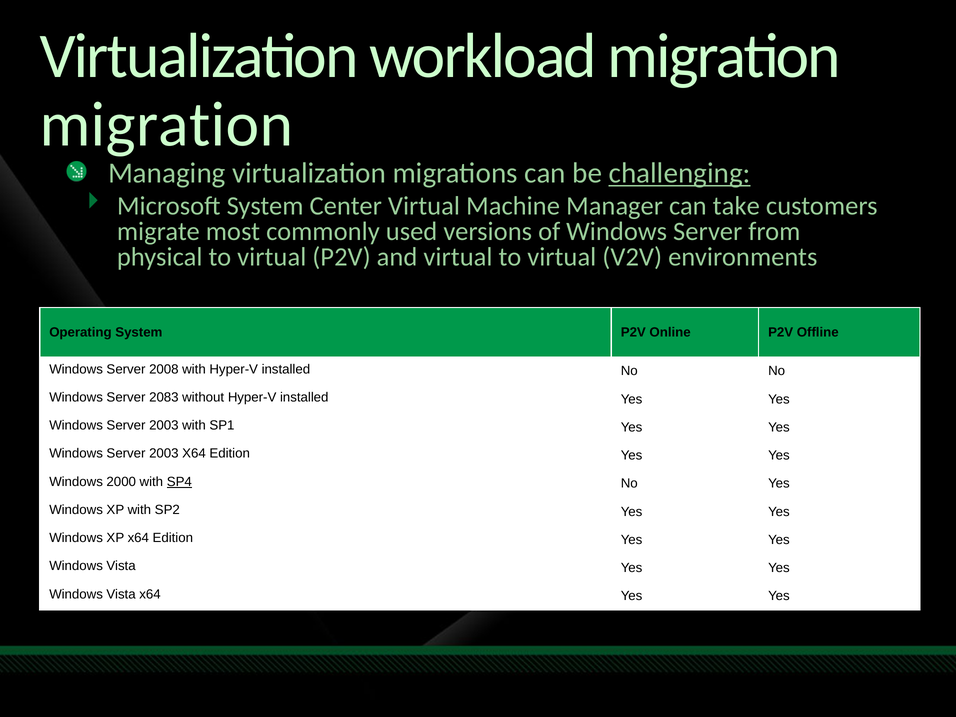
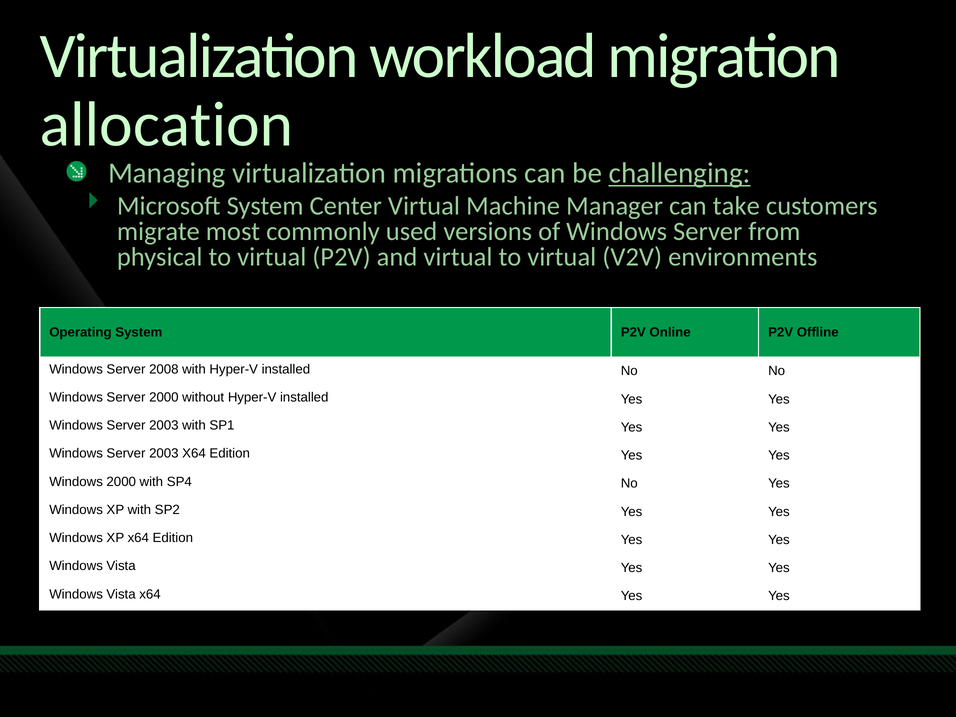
migration at (166, 125): migration -> allocation
Server 2083: 2083 -> 2000
SP4 underline: present -> none
